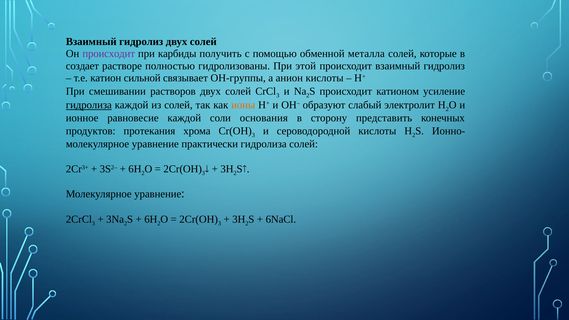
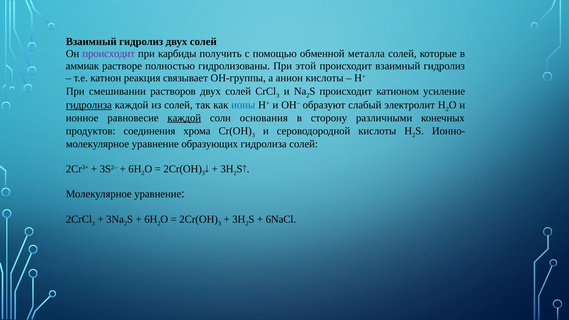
создает: создает -> аммиак
сильной: сильной -> реакция
ионы colour: orange -> blue
каждой at (184, 118) underline: none -> present
представить: представить -> различными
протекания: протекания -> соединения
практически: практически -> образующих
